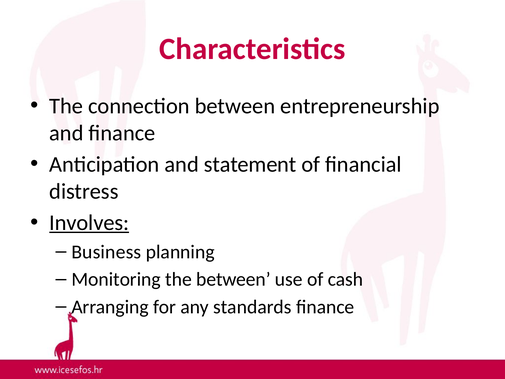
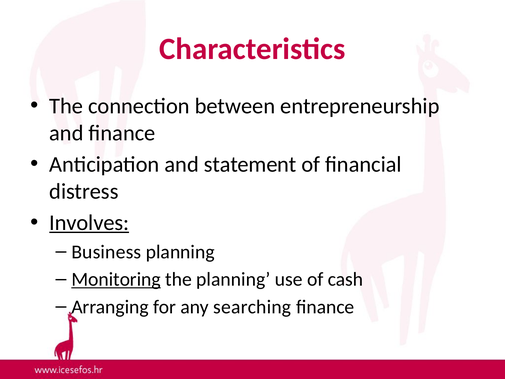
Monitoring underline: none -> present
the between: between -> planning
standards: standards -> searching
